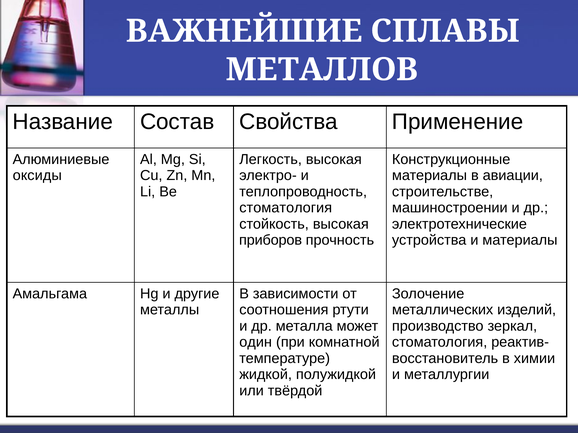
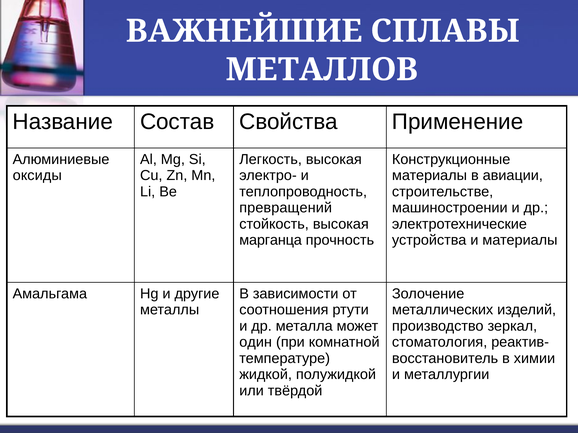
стоматология at (286, 208): стоматология -> превращений
приборов: приборов -> марганца
